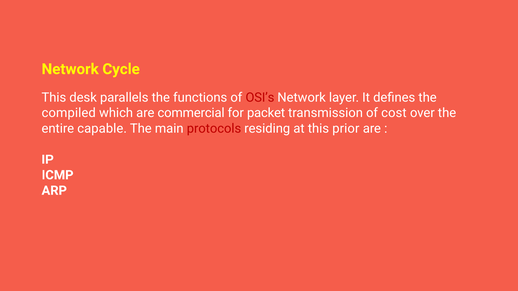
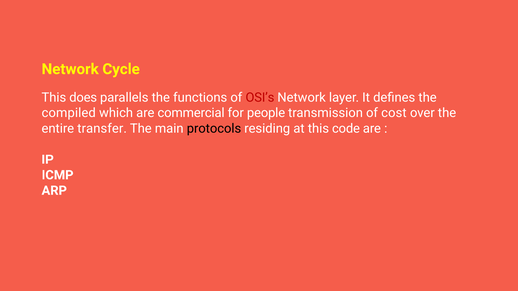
desk: desk -> does
packet: packet -> people
capable: capable -> transfer
protocols colour: red -> black
prior: prior -> code
